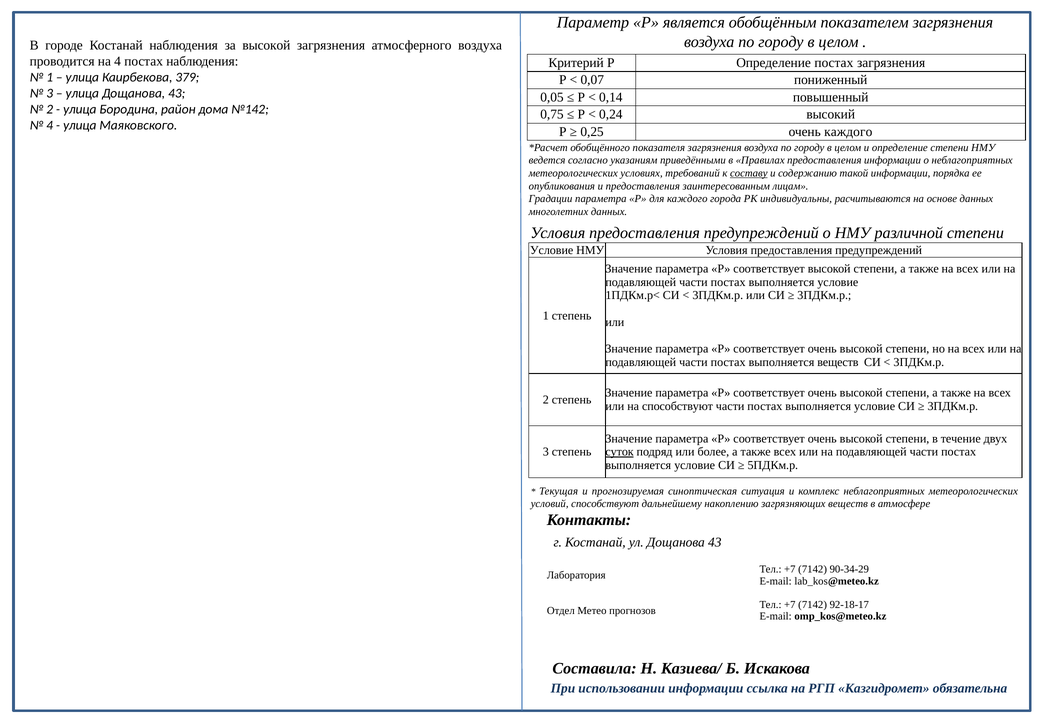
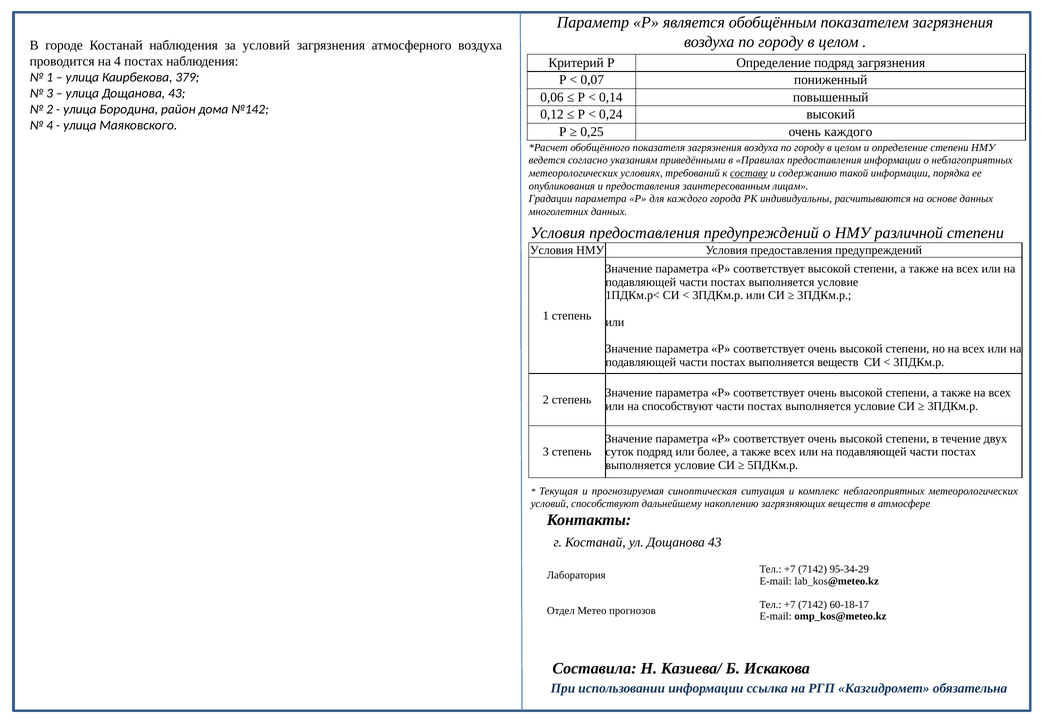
за высокой: высокой -> условий
Определение постах: постах -> подряд
0,05: 0,05 -> 0,06
0,75: 0,75 -> 0,12
Условие at (552, 250): Условие -> Условия
суток underline: present -> none
90-34-29: 90-34-29 -> 95-34-29
92-18-17: 92-18-17 -> 60-18-17
